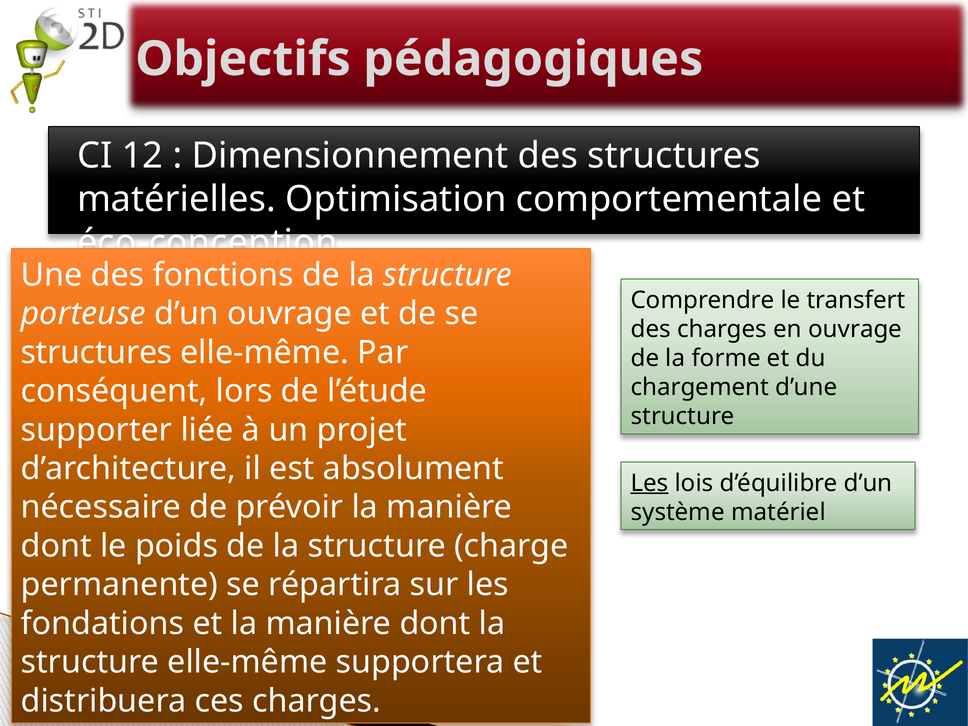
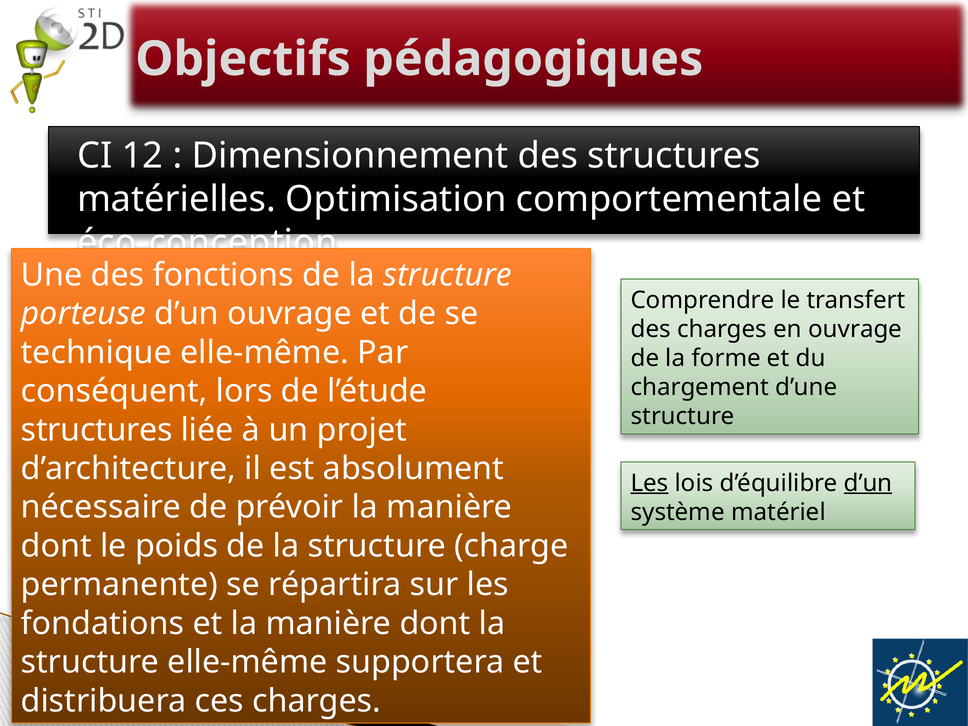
structures at (97, 352): structures -> technique
supporter at (97, 430): supporter -> structures
d’un at (868, 483) underline: none -> present
